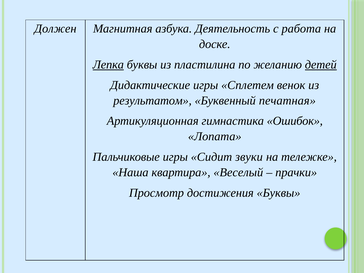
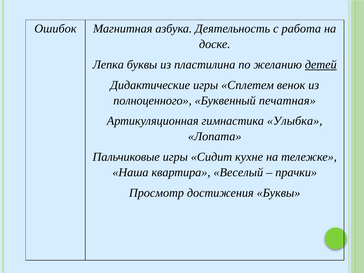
Должен: Должен -> Ошибок
Лепка underline: present -> none
результатом: результатом -> полноценного
Ошибок: Ошибок -> Улыбка
звуки: звуки -> кухне
